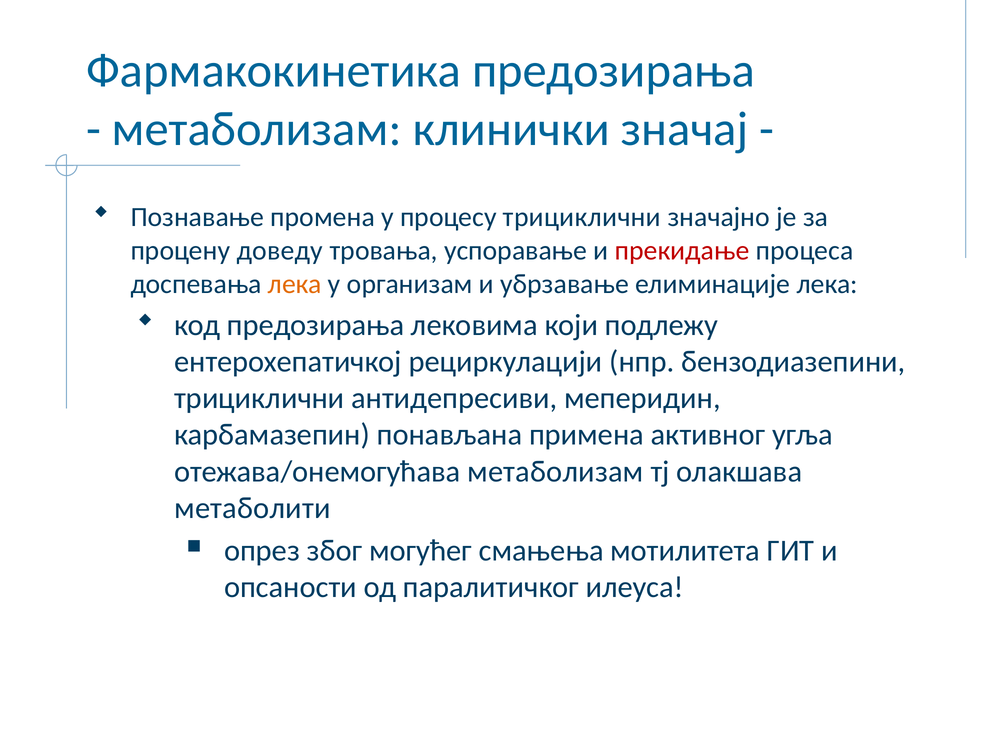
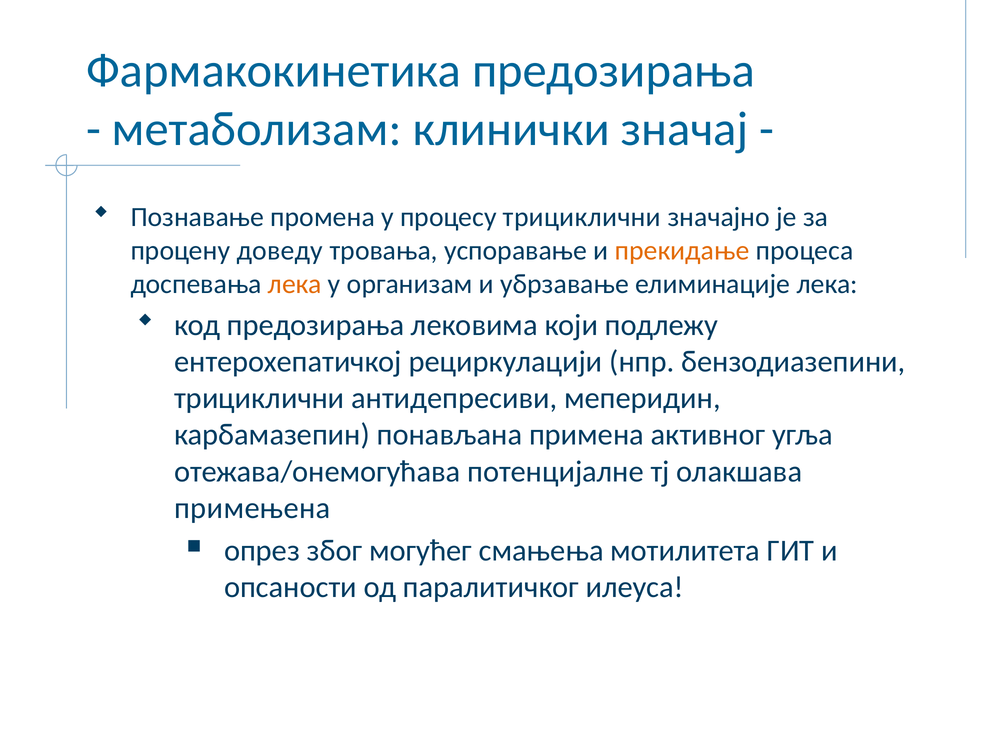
прекидање colour: red -> orange
отежава/онемогућава метаболизам: метаболизам -> потенцијалне
метаболити: метаболити -> примењена
